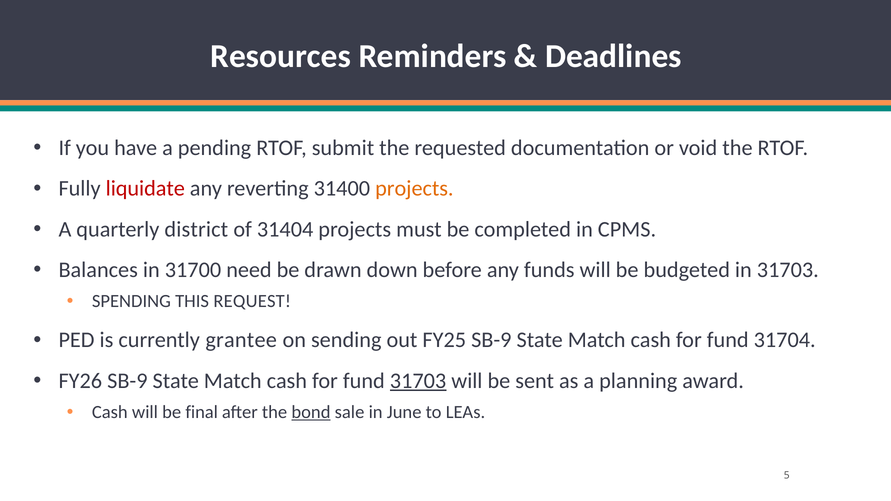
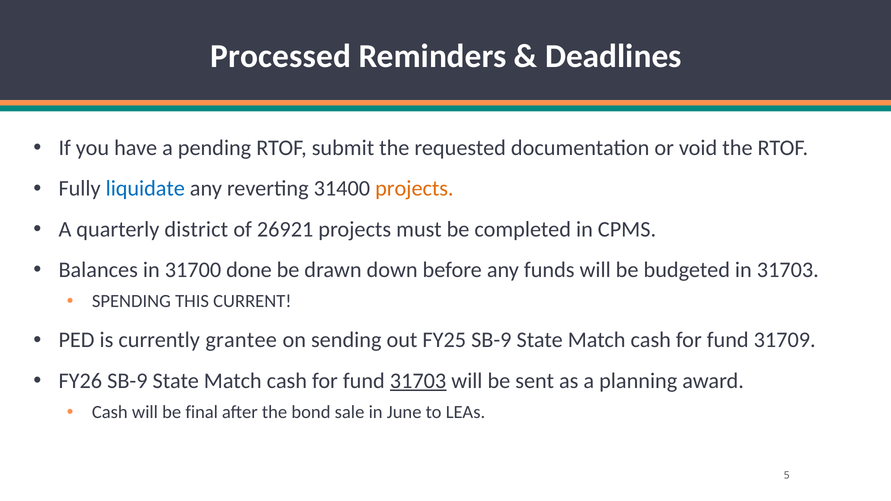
Resources: Resources -> Processed
liquidate colour: red -> blue
31404: 31404 -> 26921
need: need -> done
REQUEST: REQUEST -> CURRENT
31704: 31704 -> 31709
bond underline: present -> none
